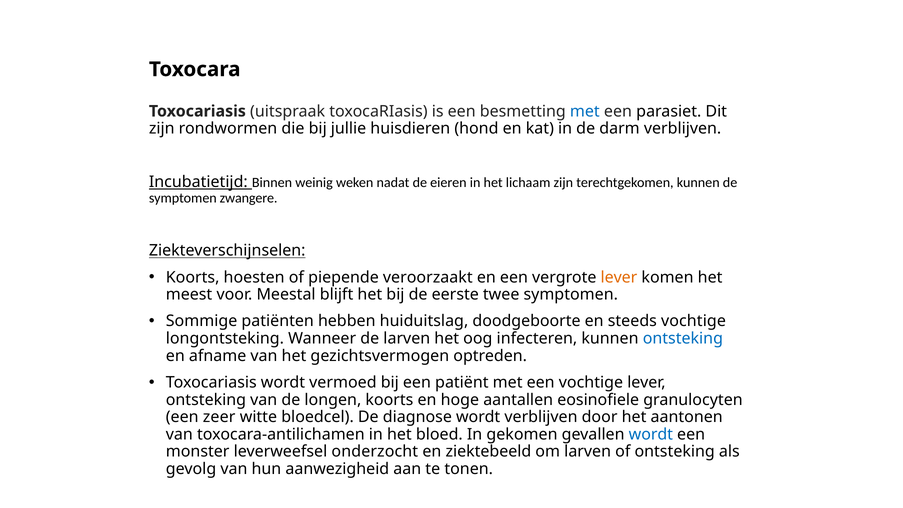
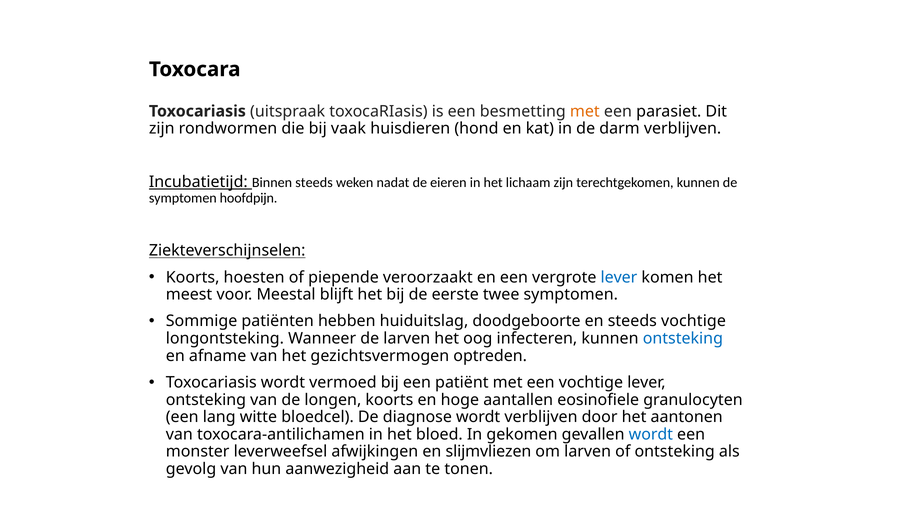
met at (585, 111) colour: blue -> orange
jullie: jullie -> vaak
Binnen weinig: weinig -> steeds
zwangere: zwangere -> hoofdpijn
lever at (619, 277) colour: orange -> blue
zeer: zeer -> lang
onderzocht: onderzocht -> afwijkingen
ziektebeeld: ziektebeeld -> slijmvliezen
